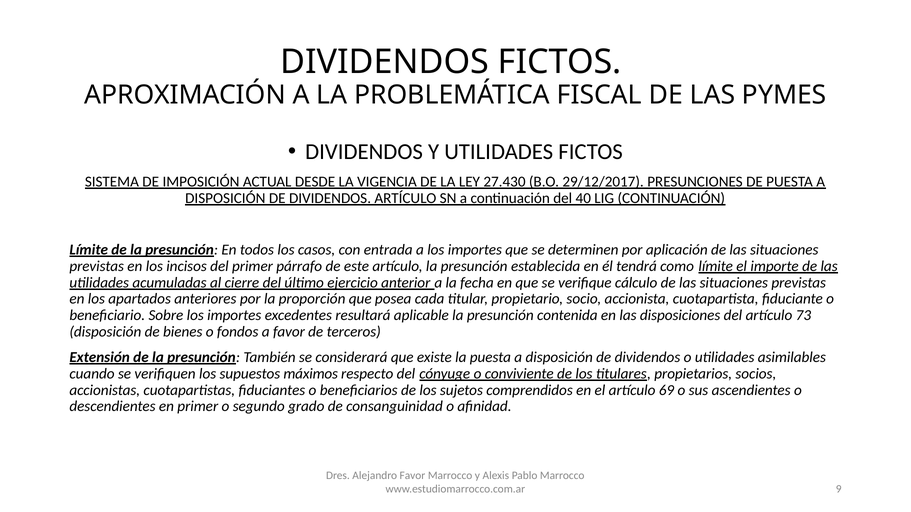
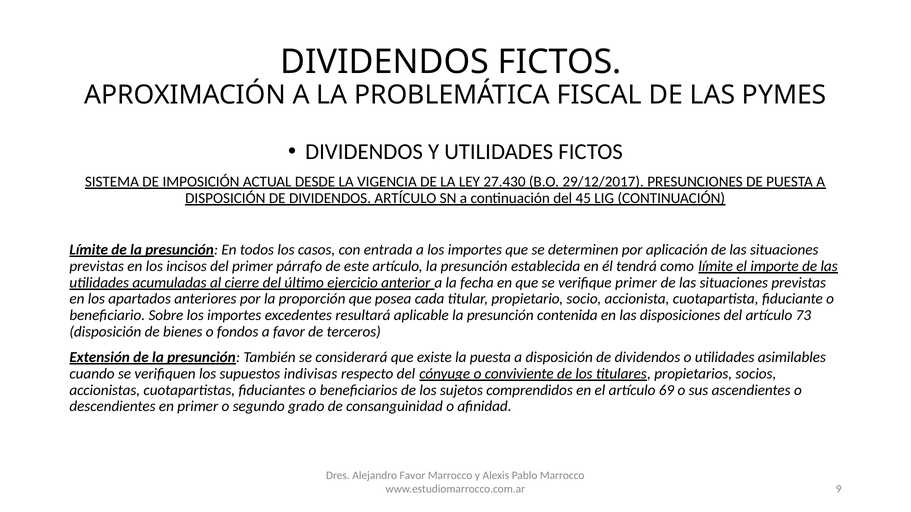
40: 40 -> 45
verifique cálculo: cálculo -> primer
máximos: máximos -> indivisas
